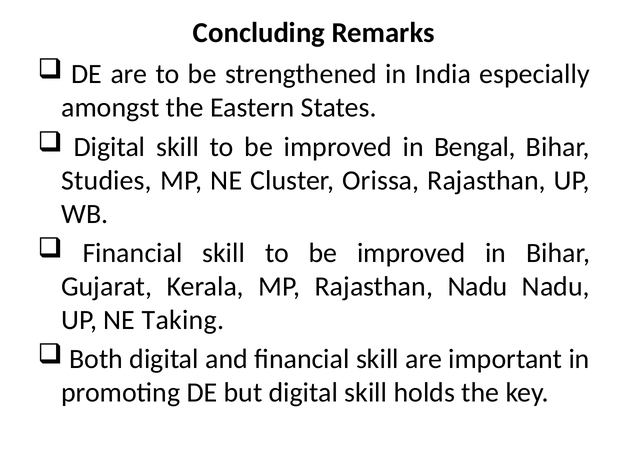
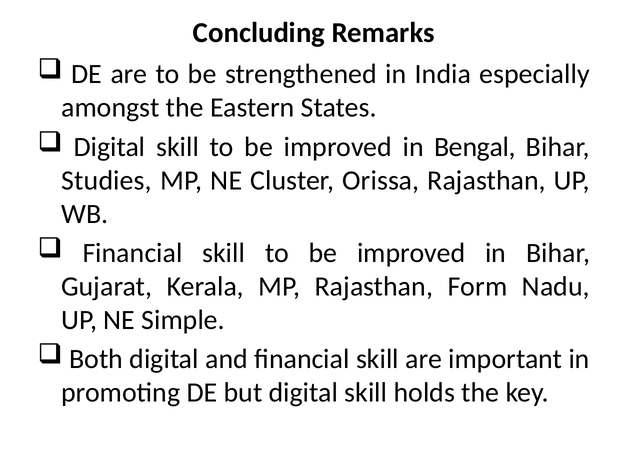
Rajasthan Nadu: Nadu -> Form
Taking: Taking -> Simple
